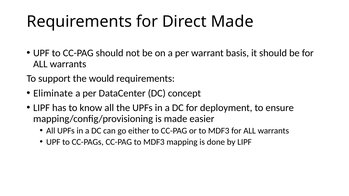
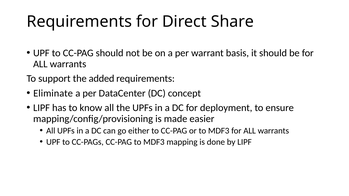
Direct Made: Made -> Share
would: would -> added
